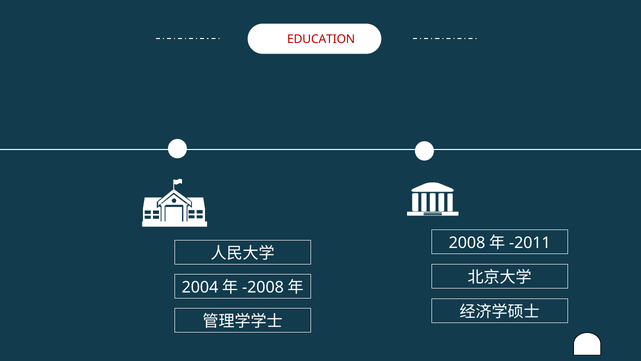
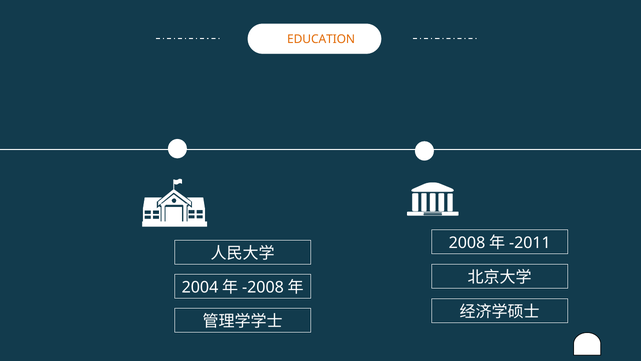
EDUCATION colour: red -> orange
